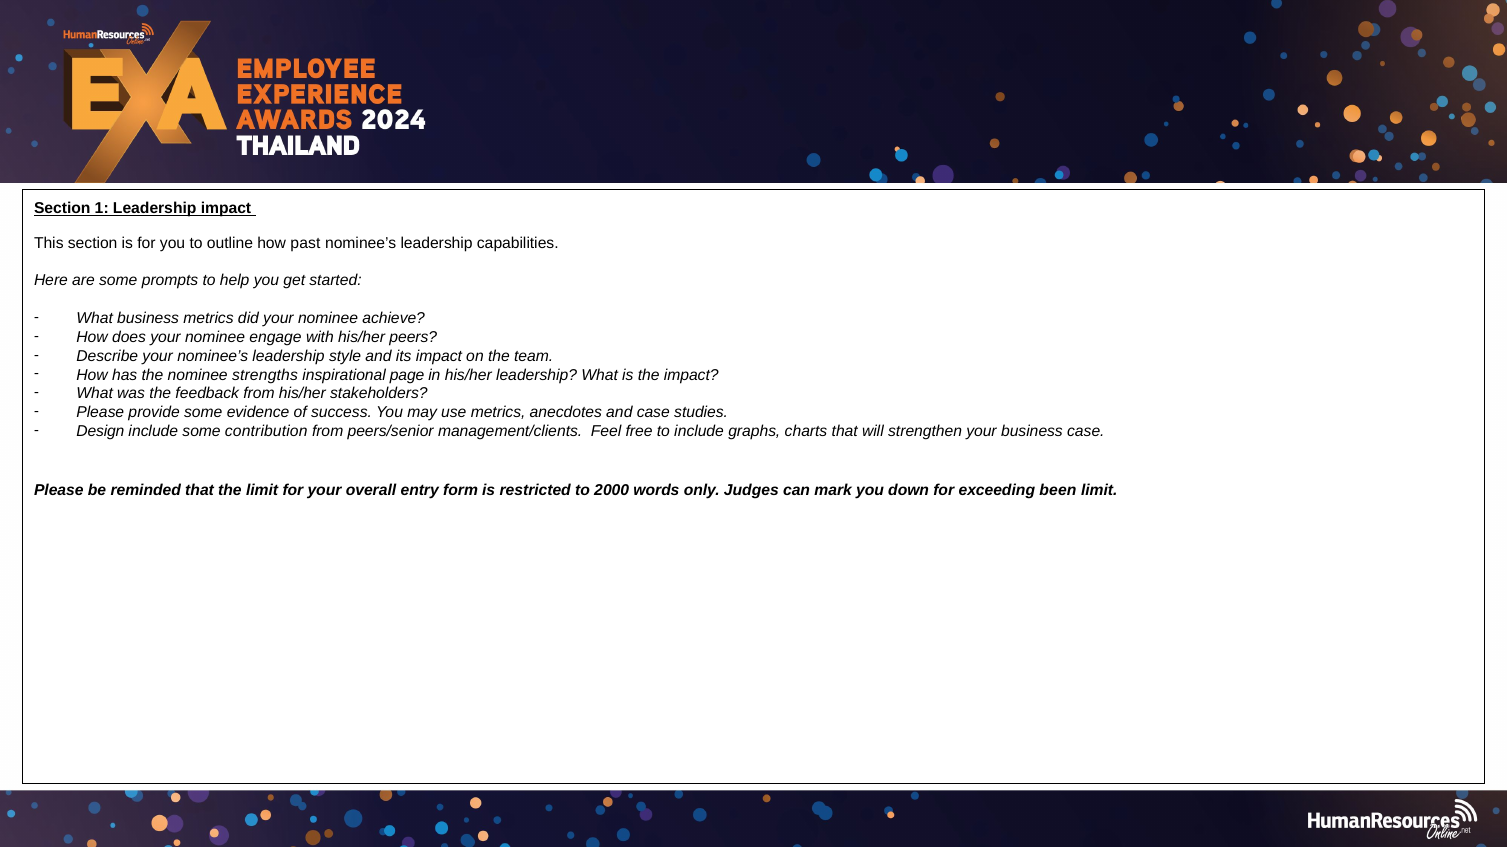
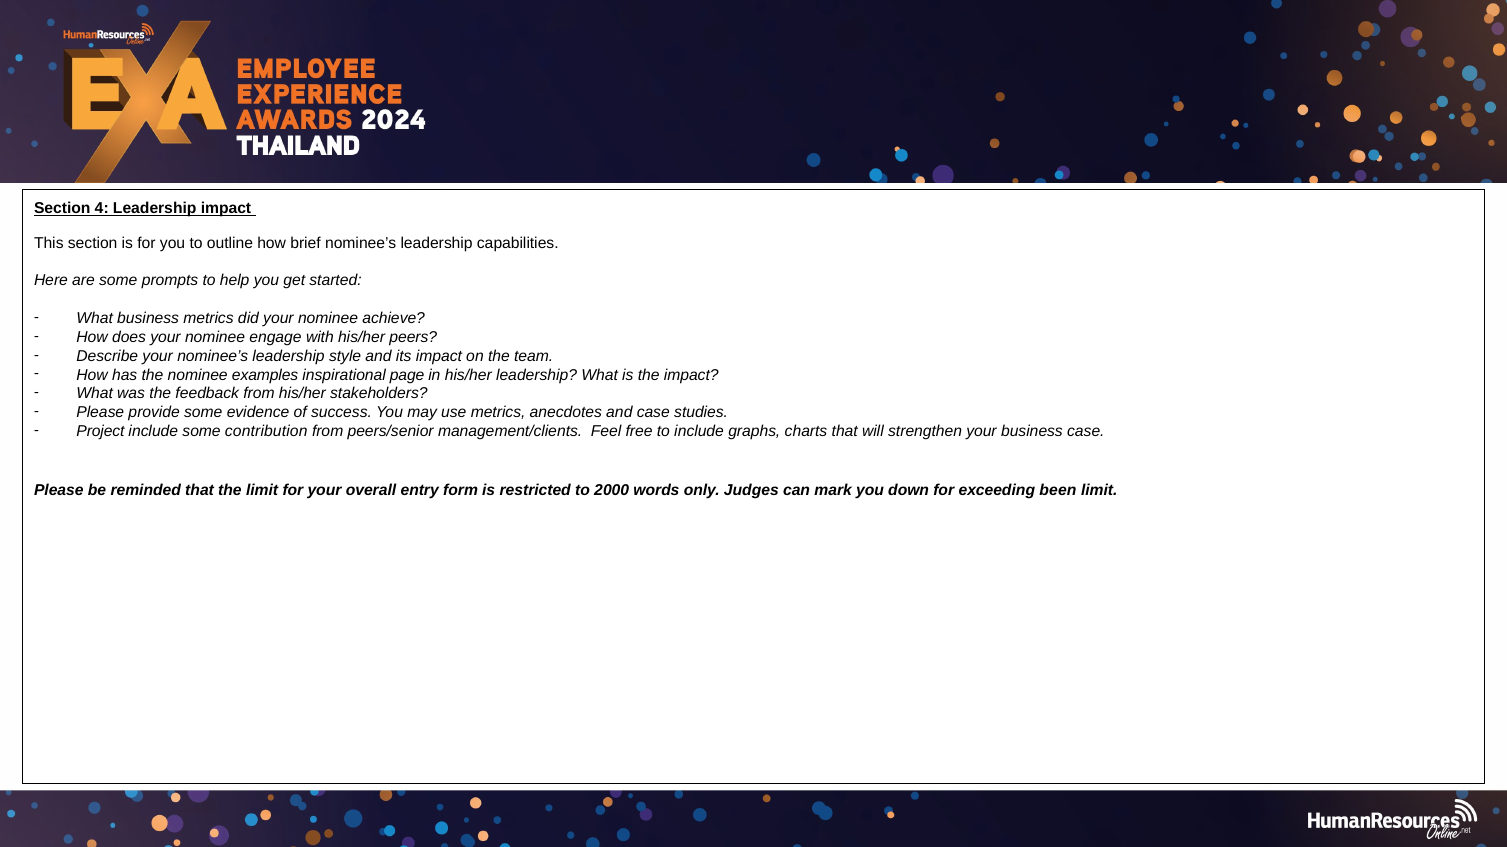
1: 1 -> 4
past: past -> brief
strengths: strengths -> examples
Design: Design -> Project
